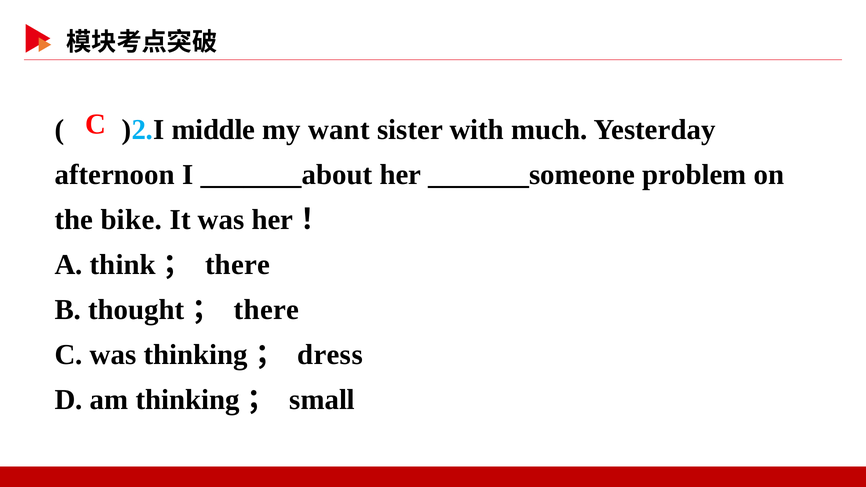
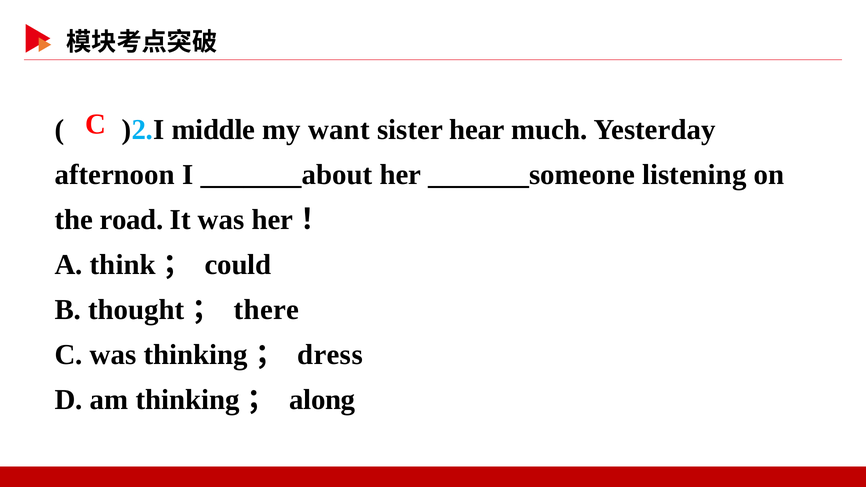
with: with -> hear
problem: problem -> listening
bike: bike -> road
there at (238, 265): there -> could
small: small -> along
